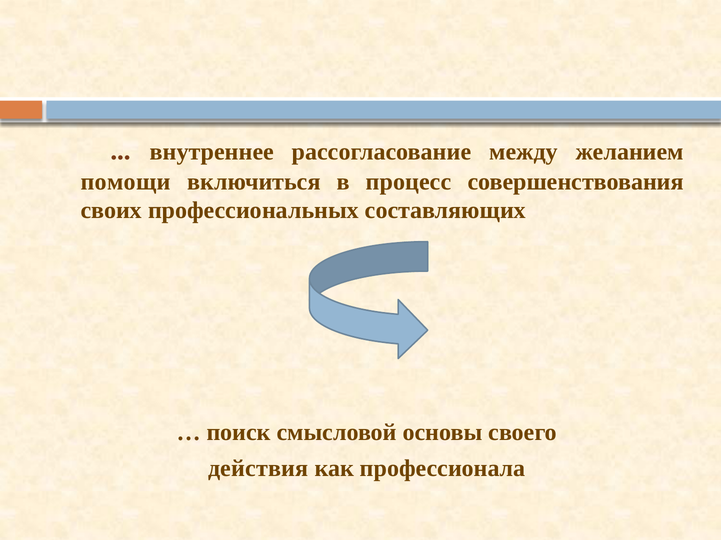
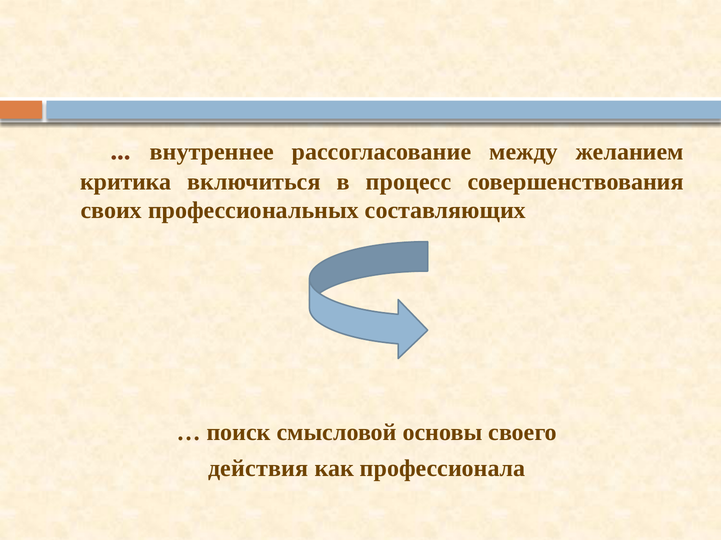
помощи: помощи -> критика
